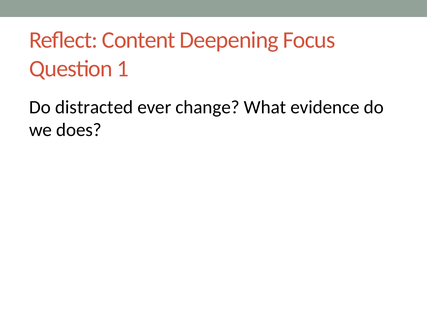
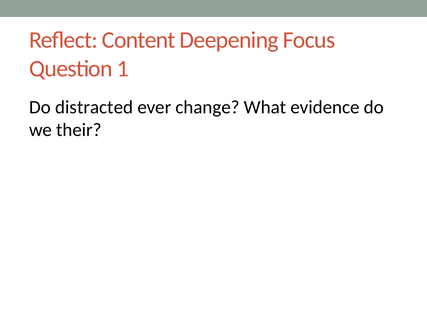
does: does -> their
